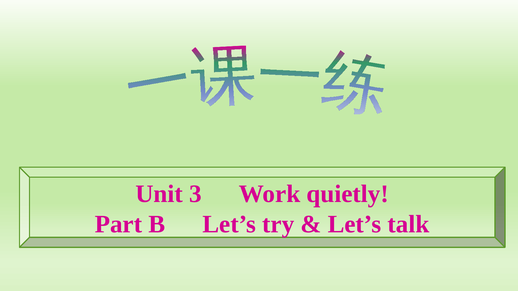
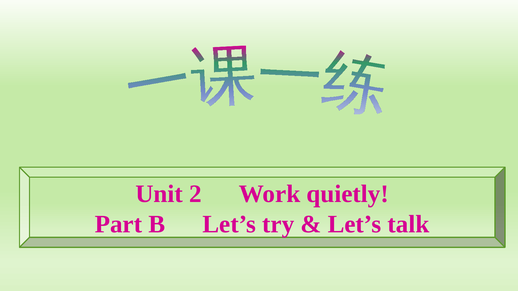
3: 3 -> 2
